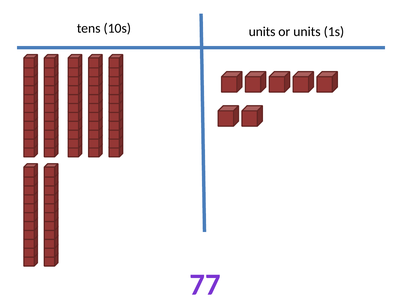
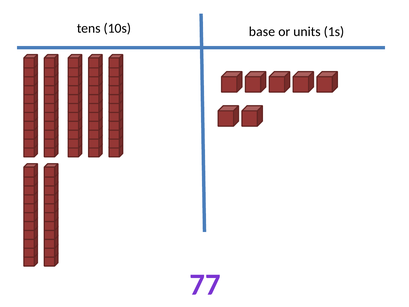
10s units: units -> base
